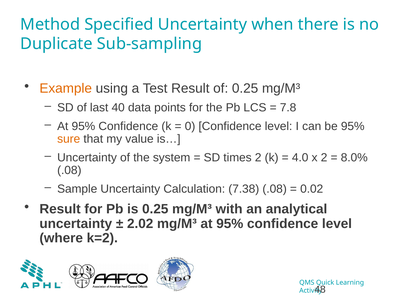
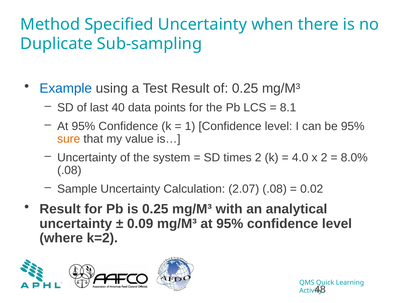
Example colour: orange -> blue
7.8: 7.8 -> 8.1
0: 0 -> 1
7.38: 7.38 -> 2.07
2.02: 2.02 -> 0.09
